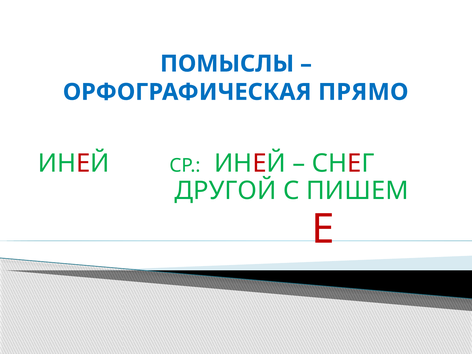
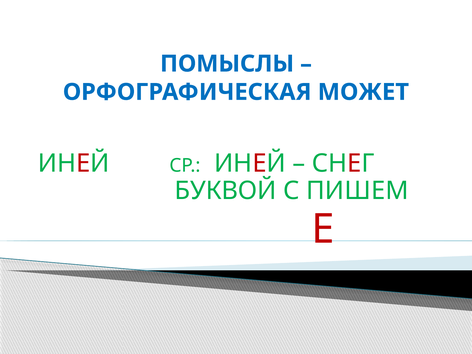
ПРЯМО: ПРЯМО -> МОЖЕТ
ДРУГОЙ: ДРУГОЙ -> БУКВОЙ
